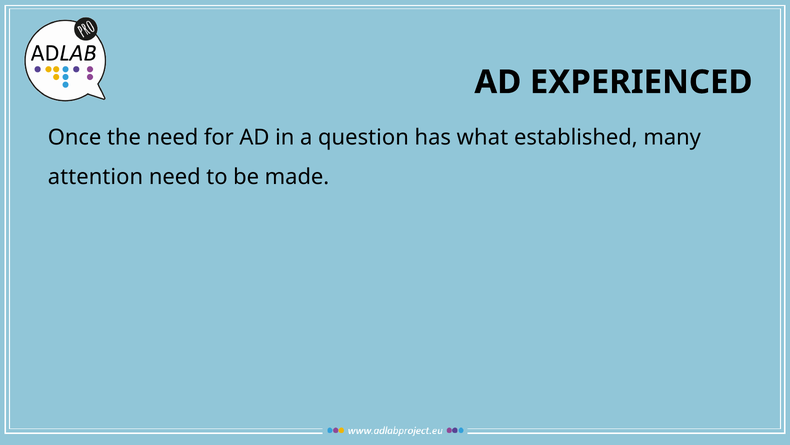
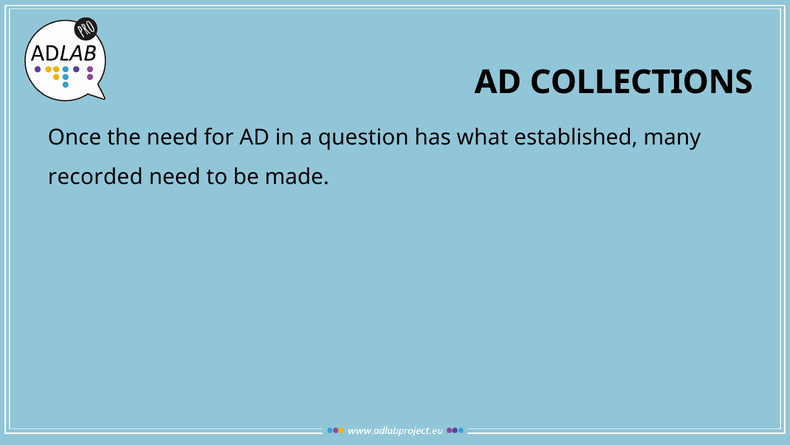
EXPERIENCED: EXPERIENCED -> COLLECTIONS
attention: attention -> recorded
